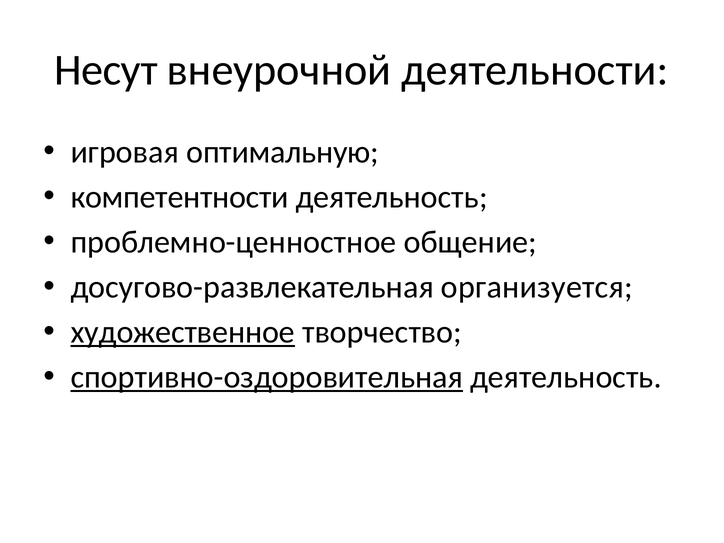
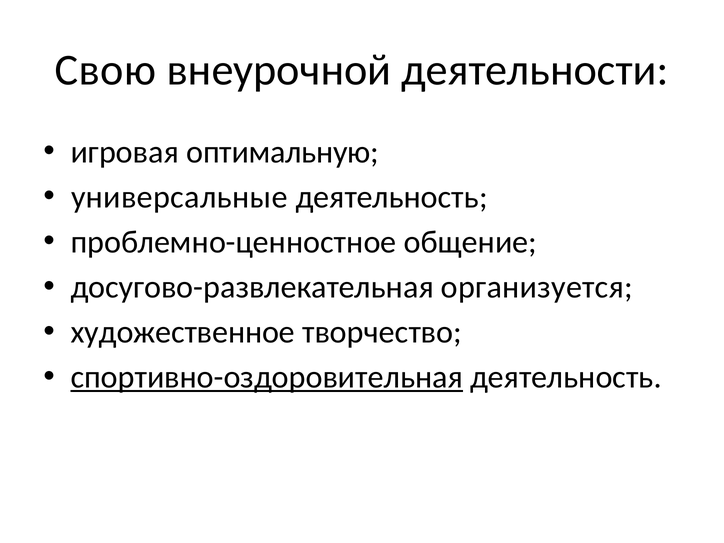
Несут: Несут -> Свою
компетентности: компетентности -> универсальные
художественное underline: present -> none
